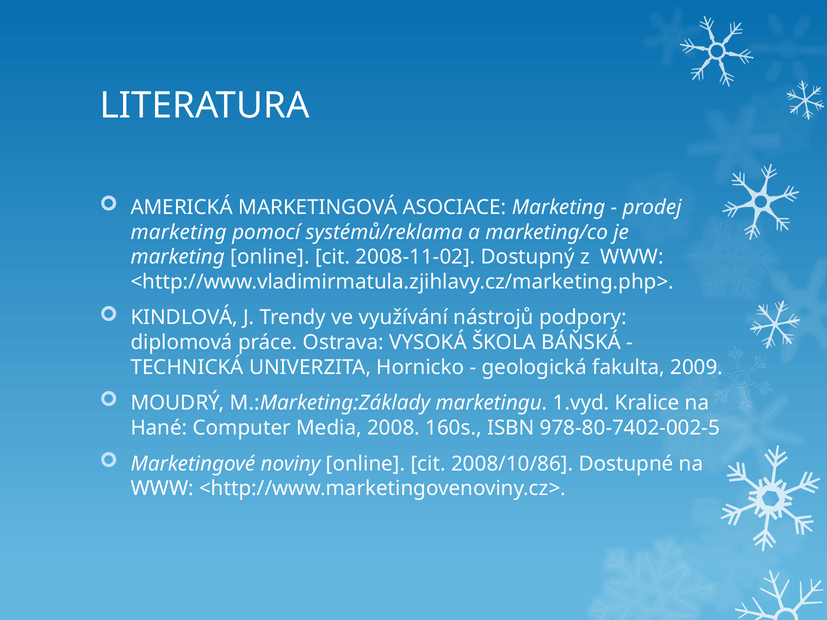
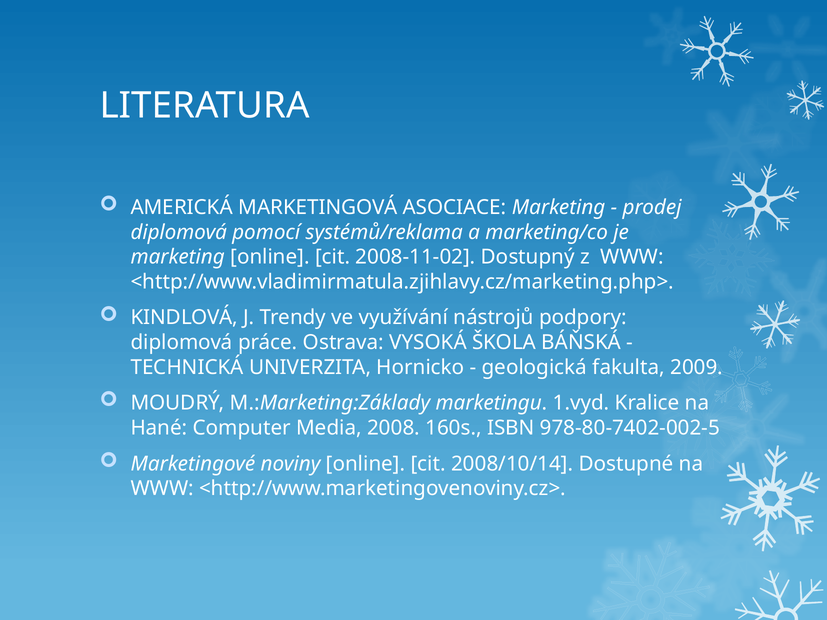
marketing at (179, 232): marketing -> diplomová
2008/10/86: 2008/10/86 -> 2008/10/14
